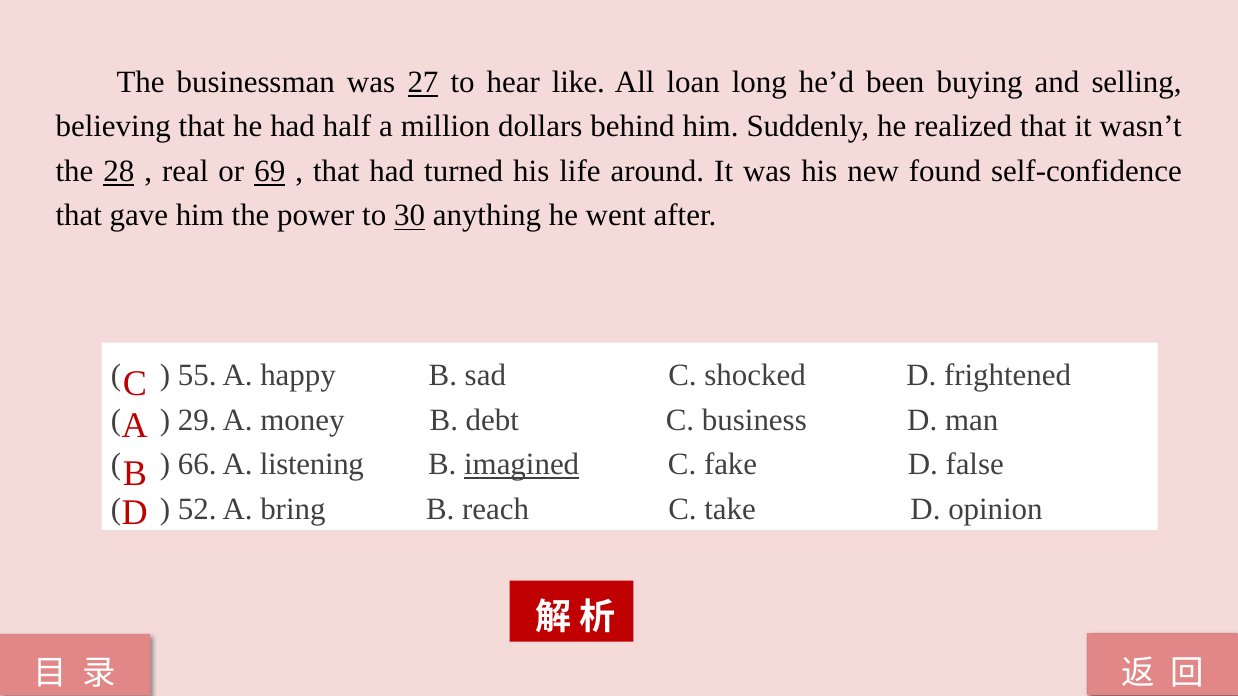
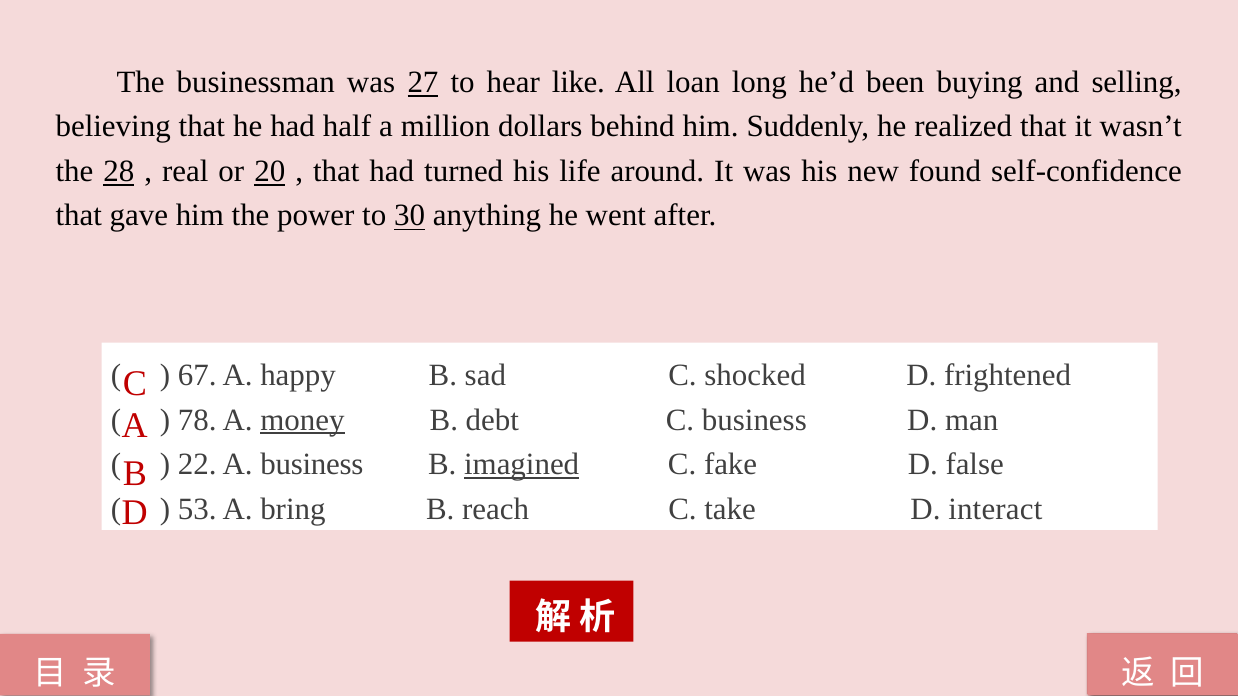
69: 69 -> 20
55: 55 -> 67
29: 29 -> 78
money underline: none -> present
66: 66 -> 22
A listening: listening -> business
52: 52 -> 53
opinion: opinion -> interact
